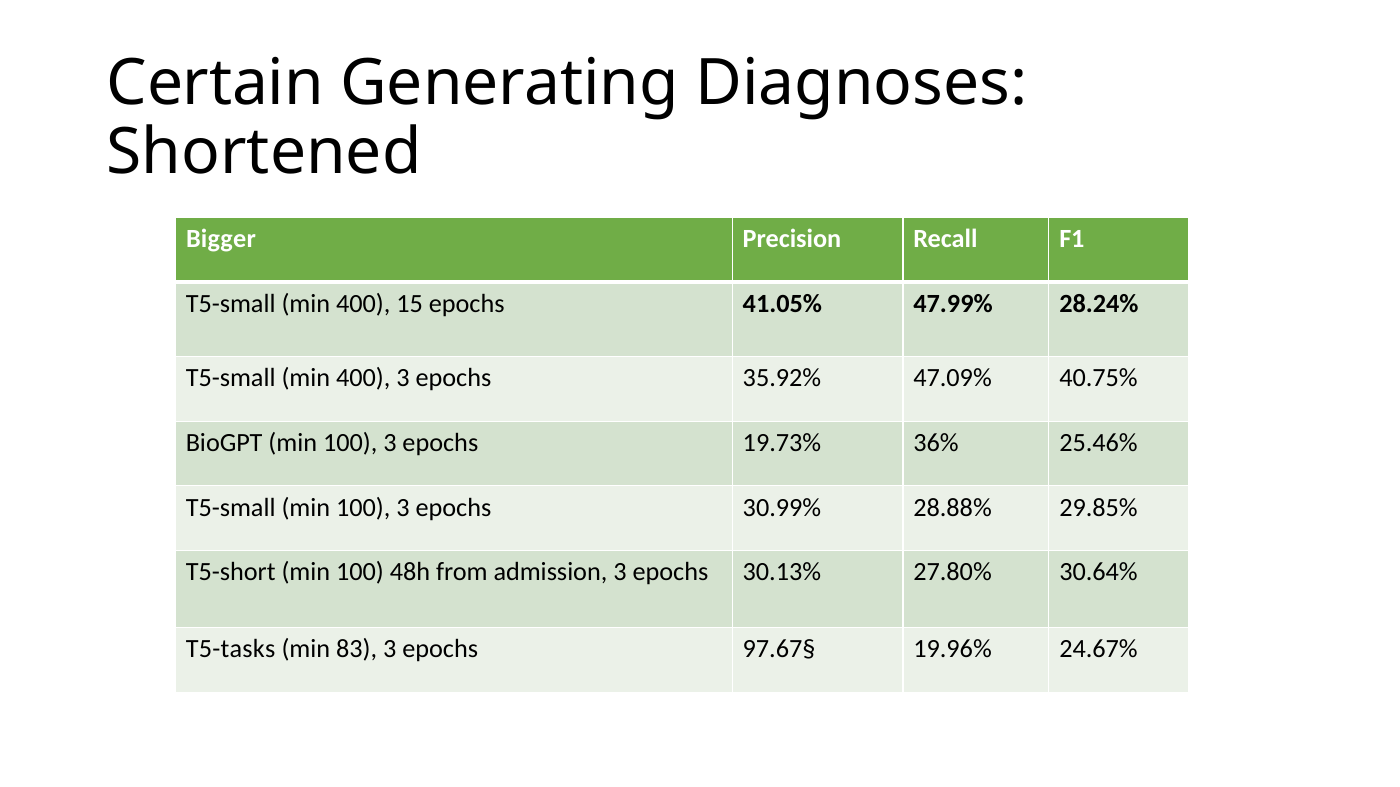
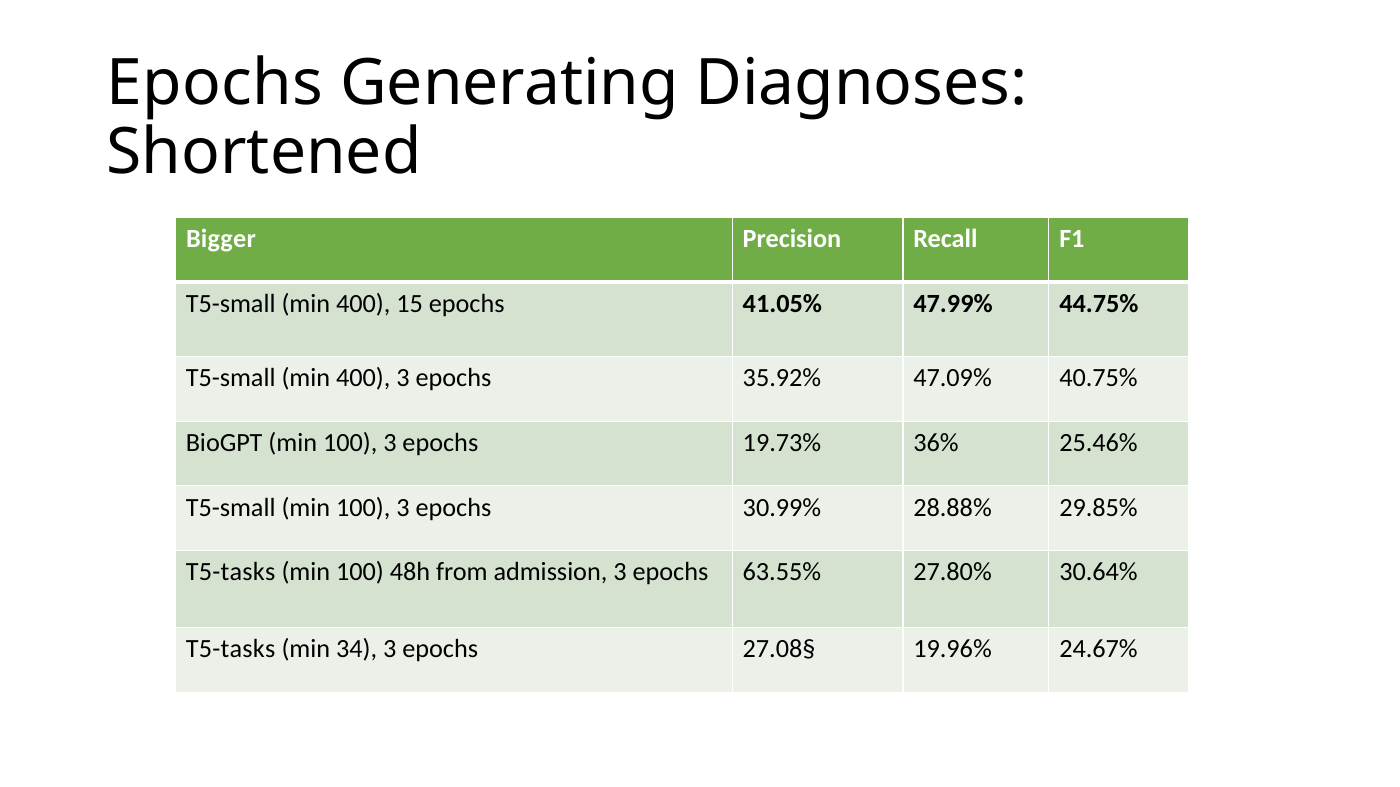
Certain at (215, 83): Certain -> Epochs
28.24%: 28.24% -> 44.75%
T5-short at (231, 572): T5-short -> T5-tasks
30.13%: 30.13% -> 63.55%
83: 83 -> 34
97.67§: 97.67§ -> 27.08§
